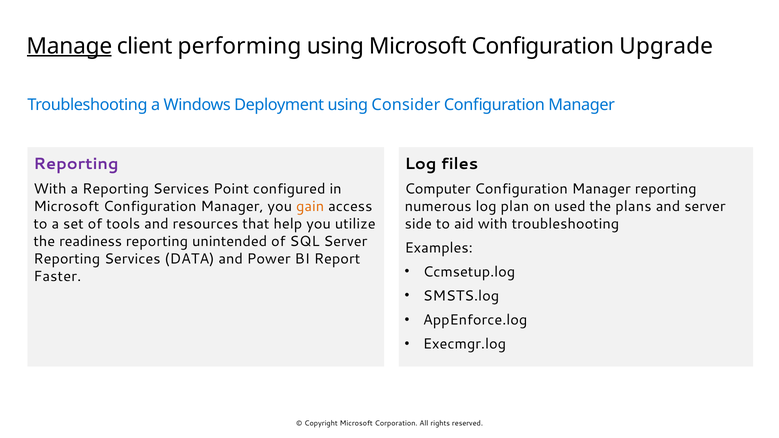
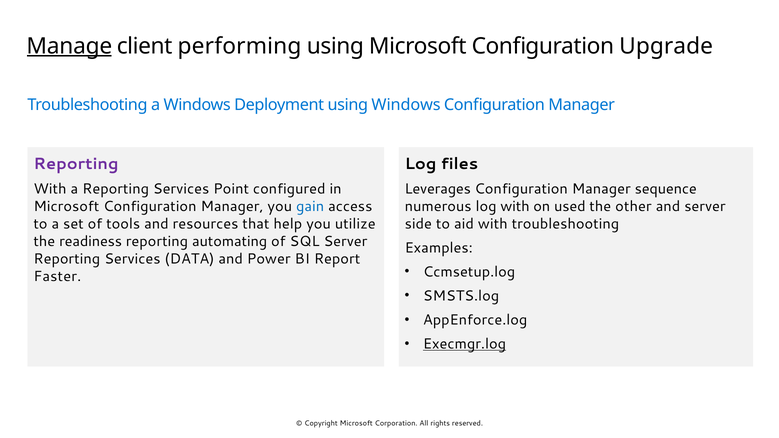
using Consider: Consider -> Windows
Computer: Computer -> Leverages
reporting at (666, 189): reporting -> sequence
gain colour: orange -> blue
log plan: plan -> with
plans: plans -> other
unintended: unintended -> automating
Execmgr.log underline: none -> present
